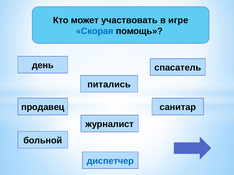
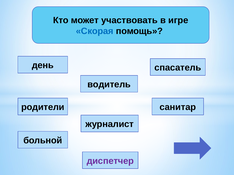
питались: питались -> водитель
продавец: продавец -> родители
диспетчер colour: blue -> purple
